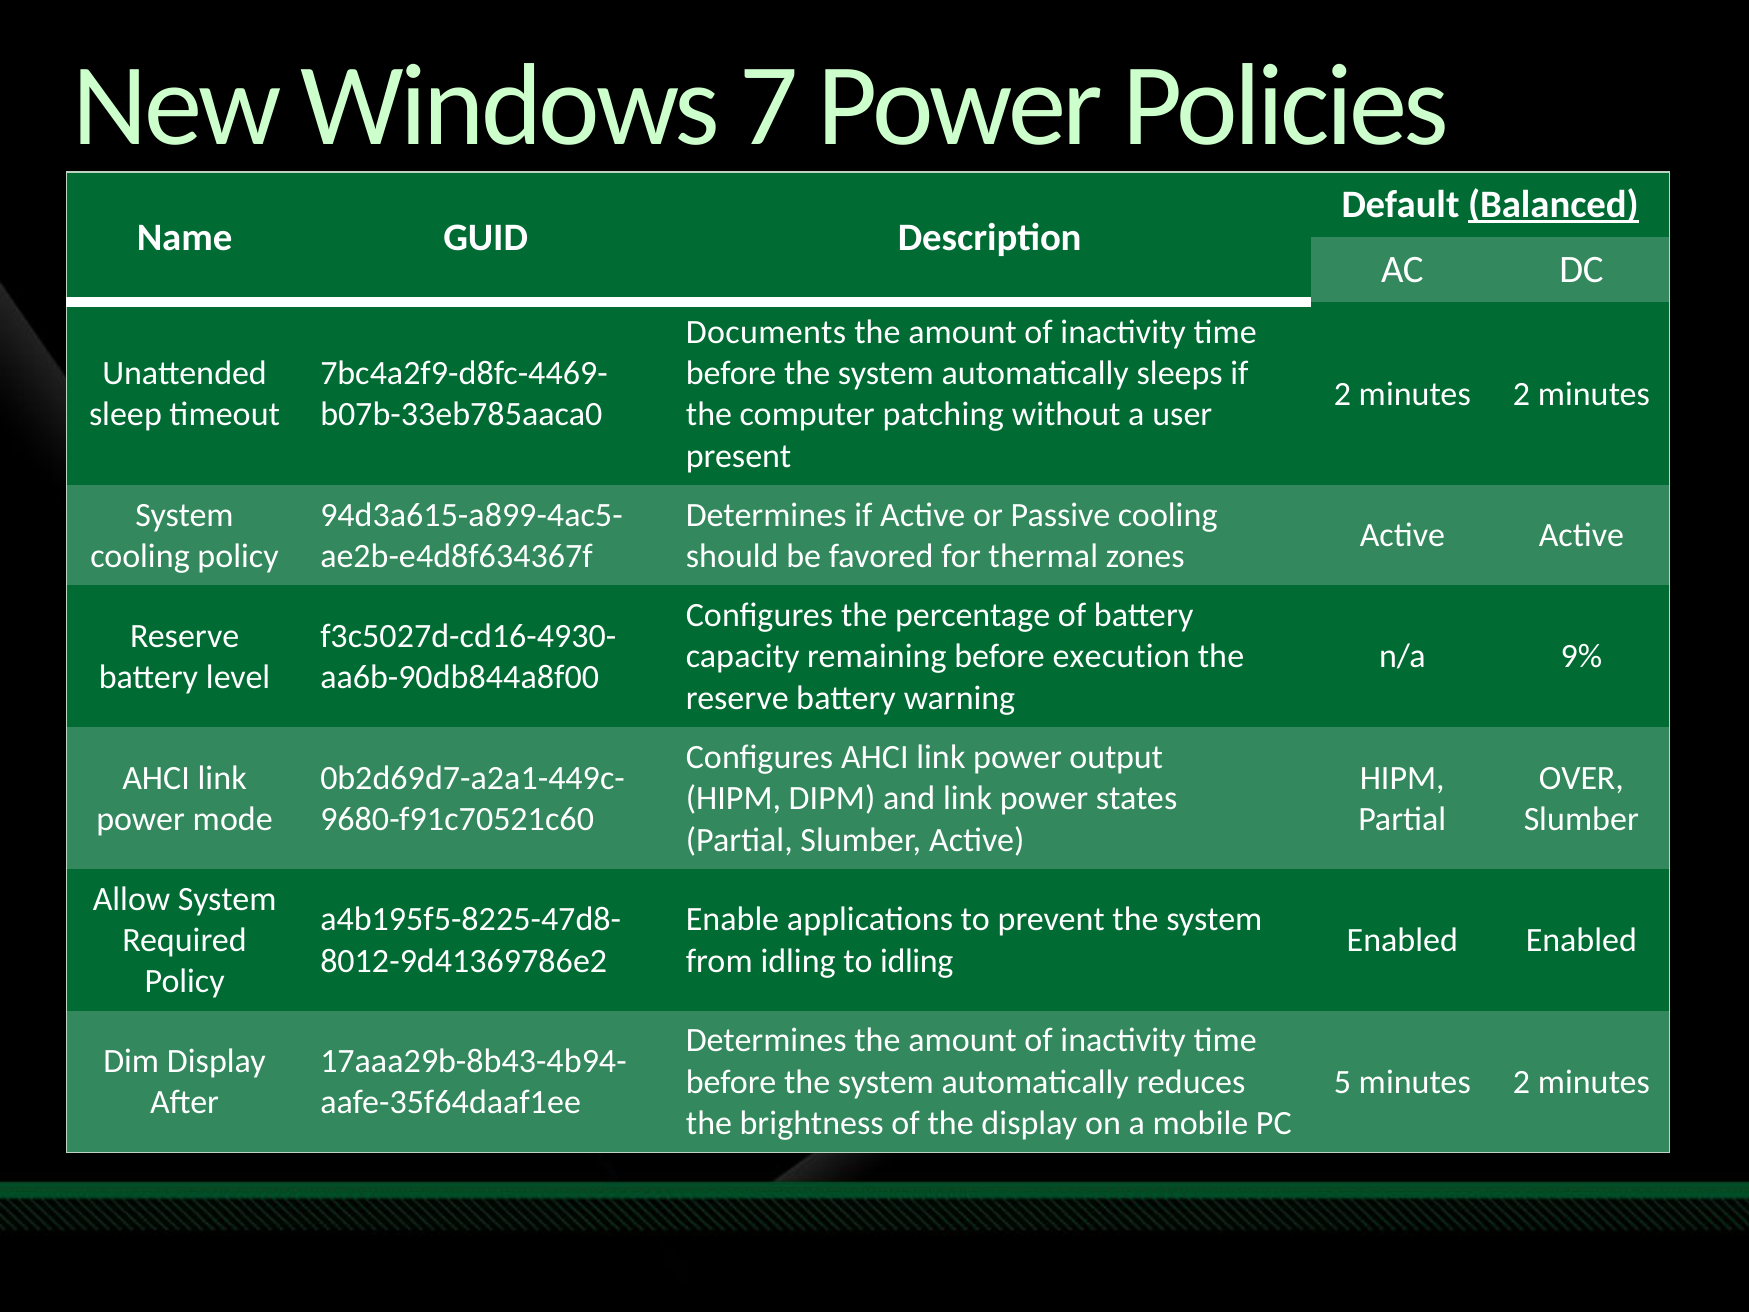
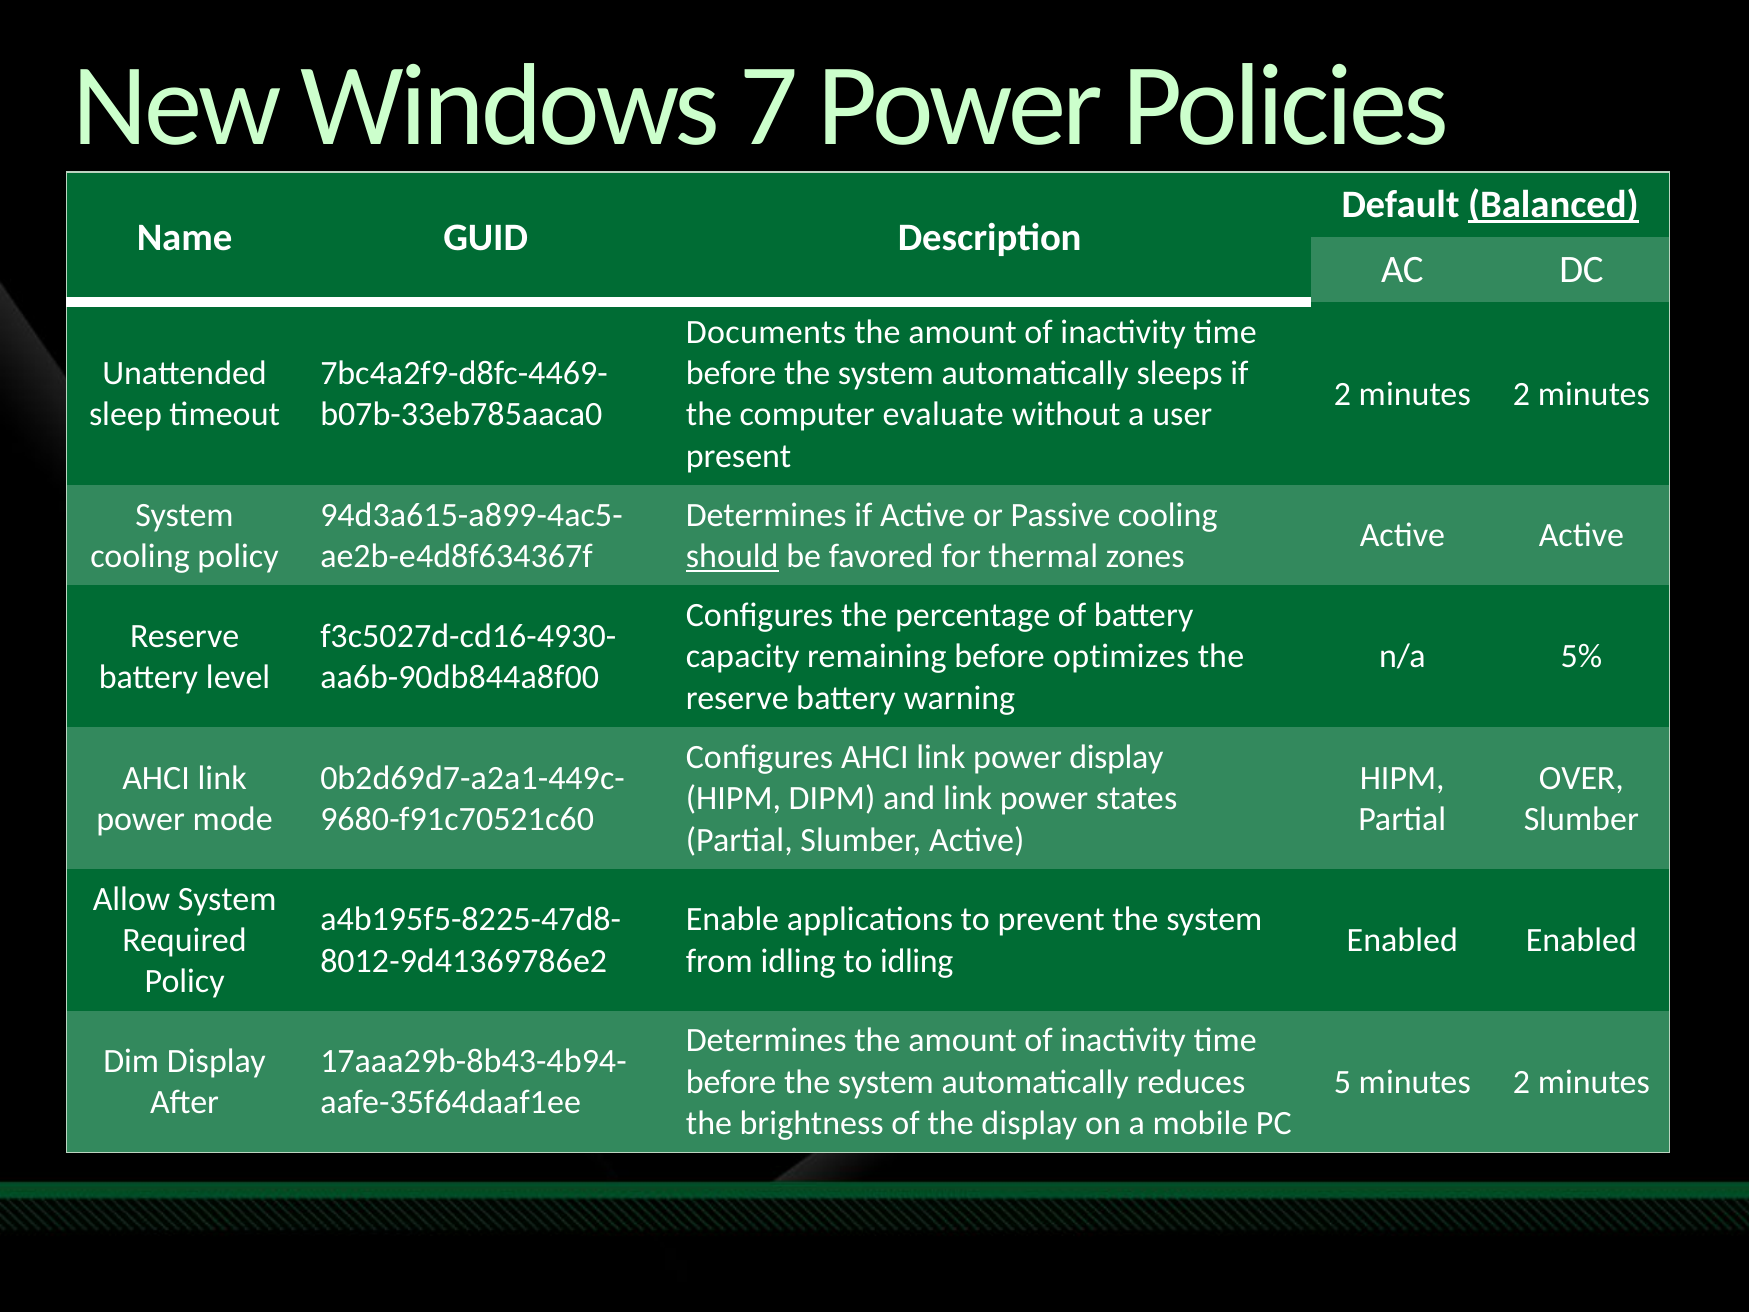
patching: patching -> evaluate
should underline: none -> present
execution: execution -> optimizes
9%: 9% -> 5%
power output: output -> display
